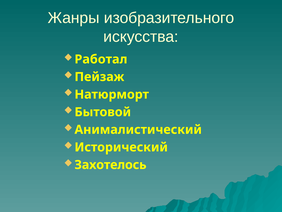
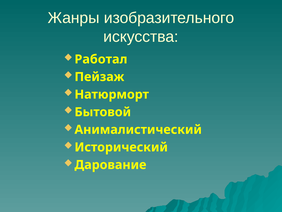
Захотелось: Захотелось -> Дарование
